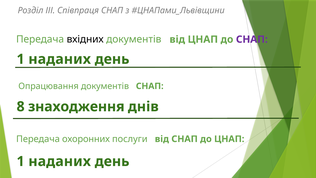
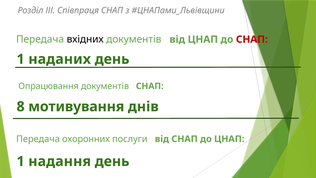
СНАП at (252, 39) colour: purple -> red
знаходження: знаходження -> мотивування
наданих at (60, 161): наданих -> надання
